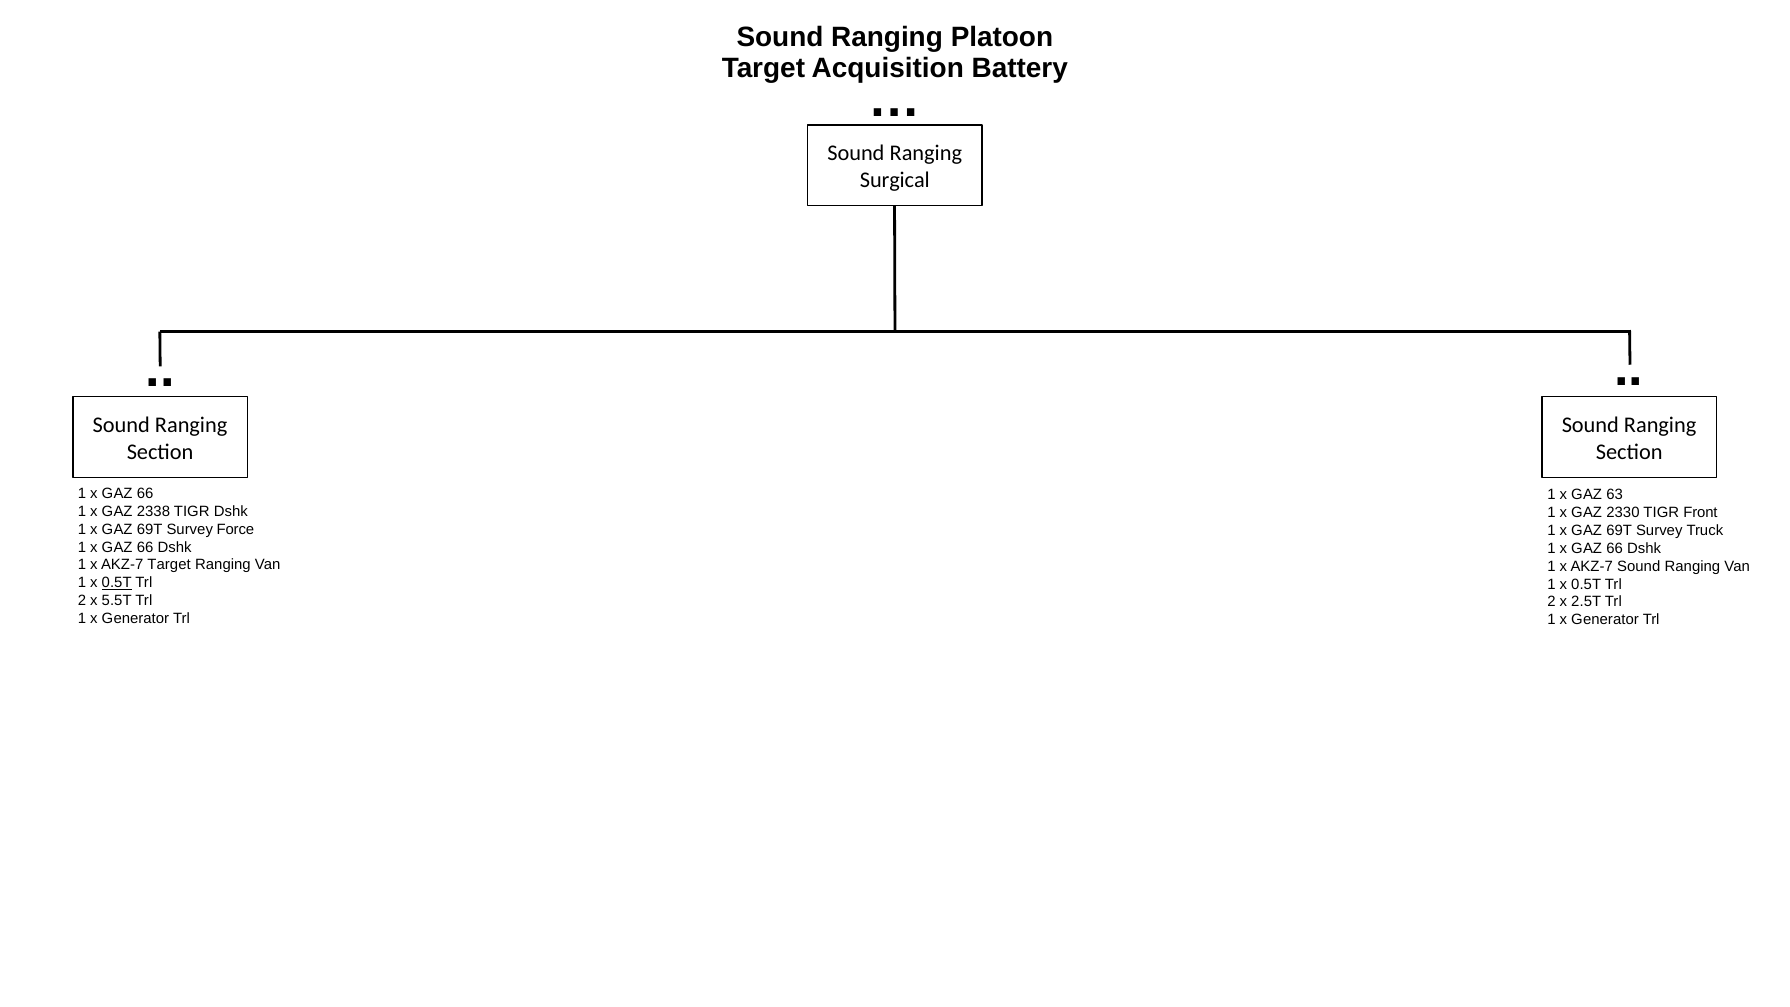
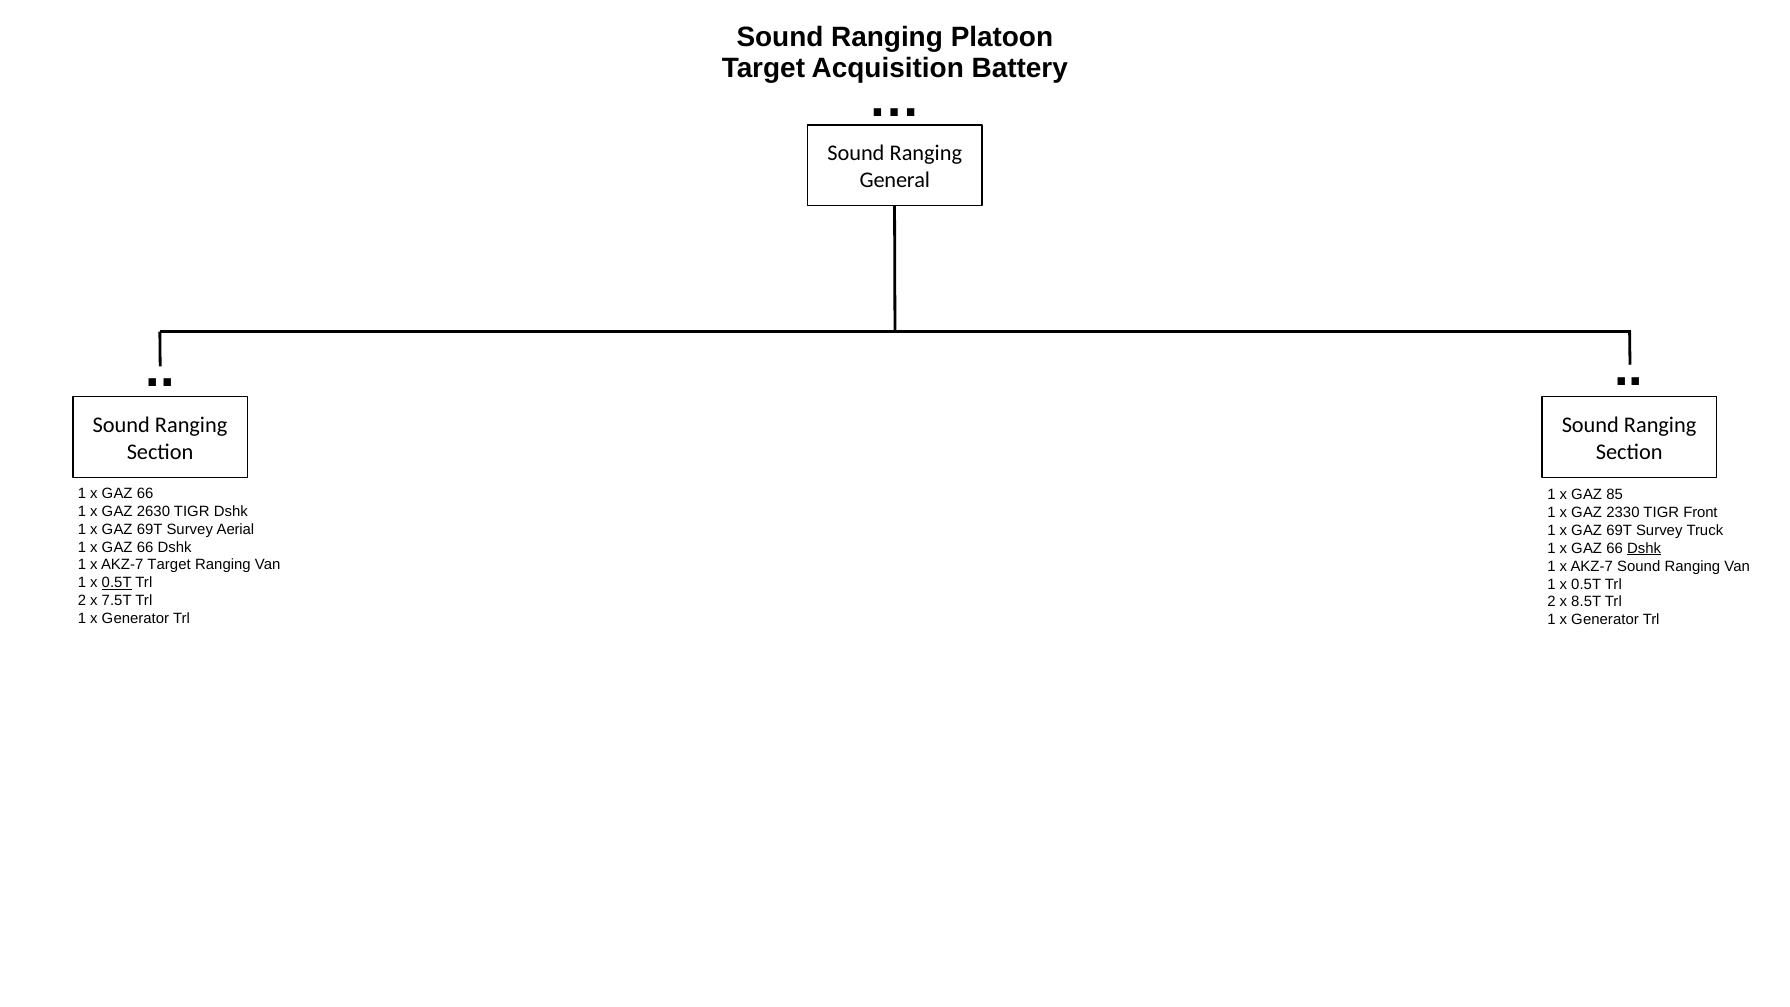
Surgical: Surgical -> General
63: 63 -> 85
2338: 2338 -> 2630
Force: Force -> Aerial
Dshk at (1644, 548) underline: none -> present
5.5T: 5.5T -> 7.5T
2.5T: 2.5T -> 8.5T
